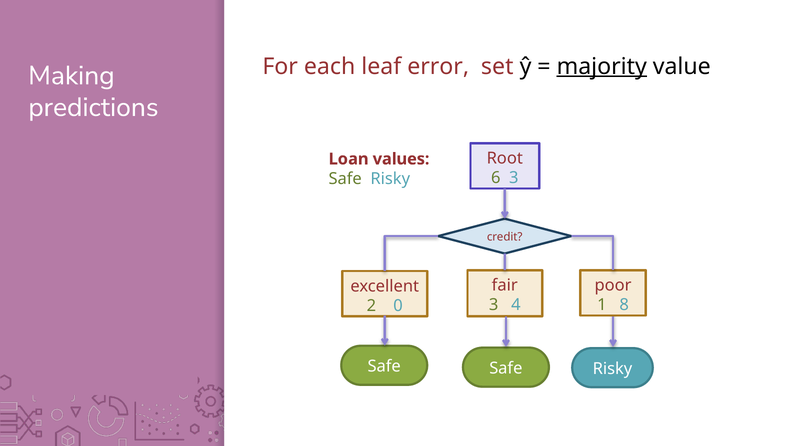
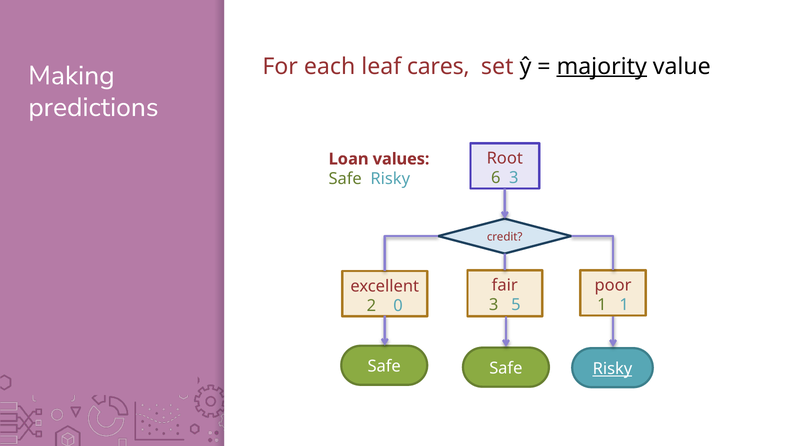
error: error -> cares
4: 4 -> 5
1 8: 8 -> 1
Risky at (612, 369) underline: none -> present
